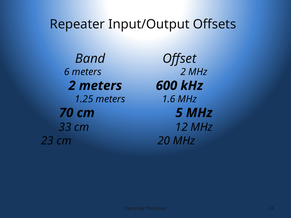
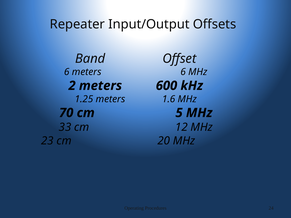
meters 2: 2 -> 6
